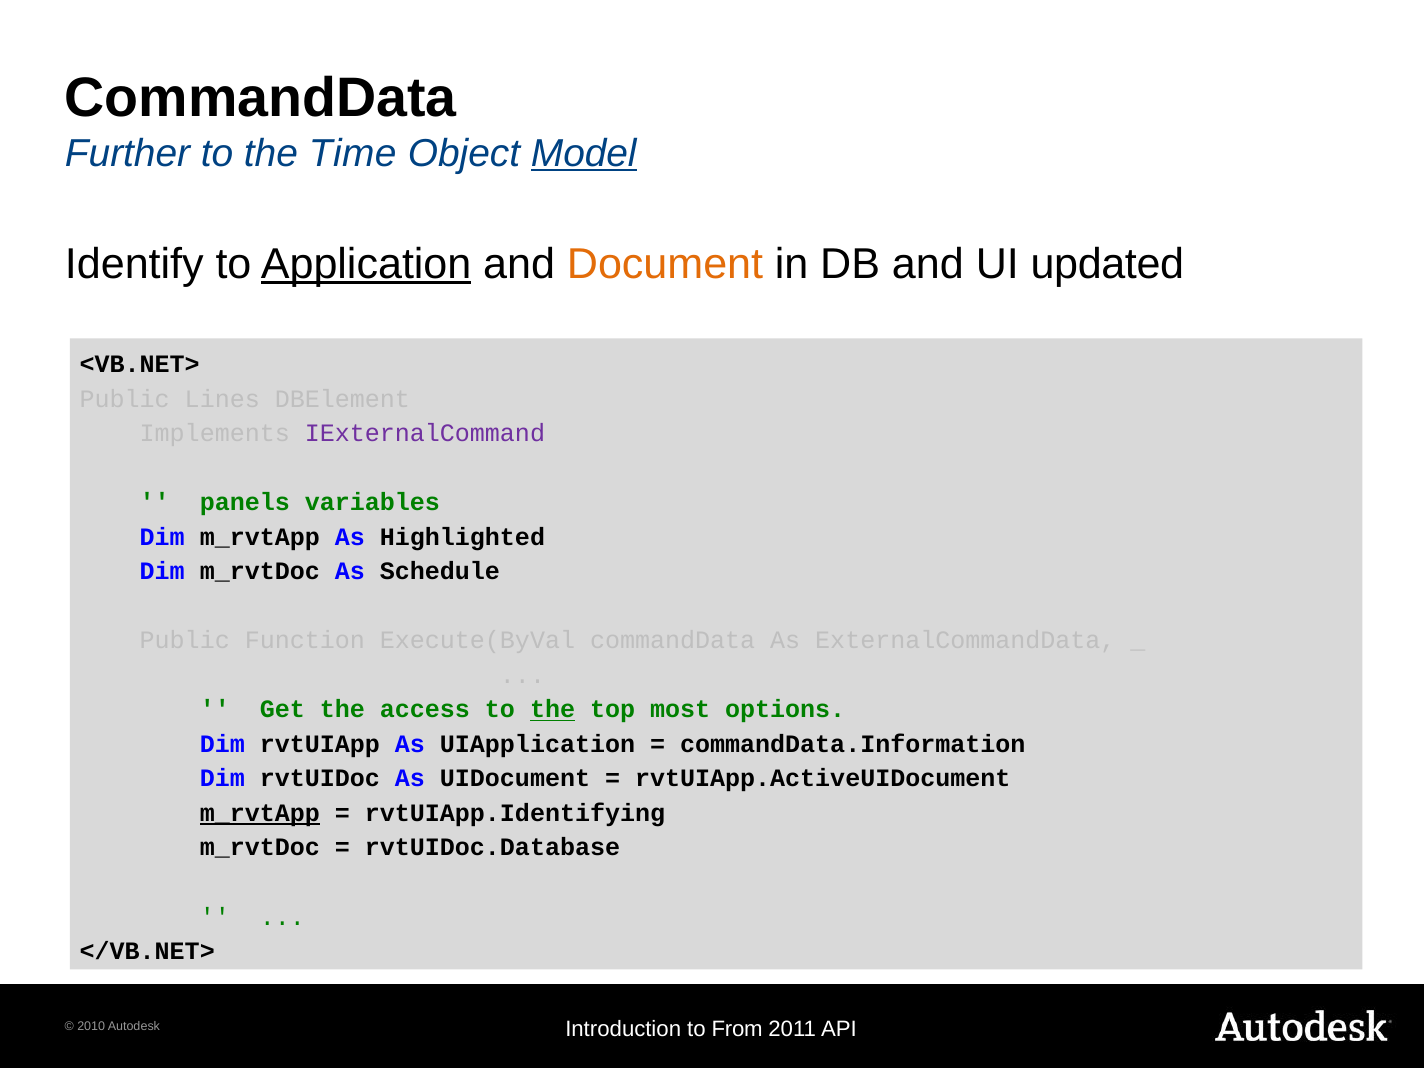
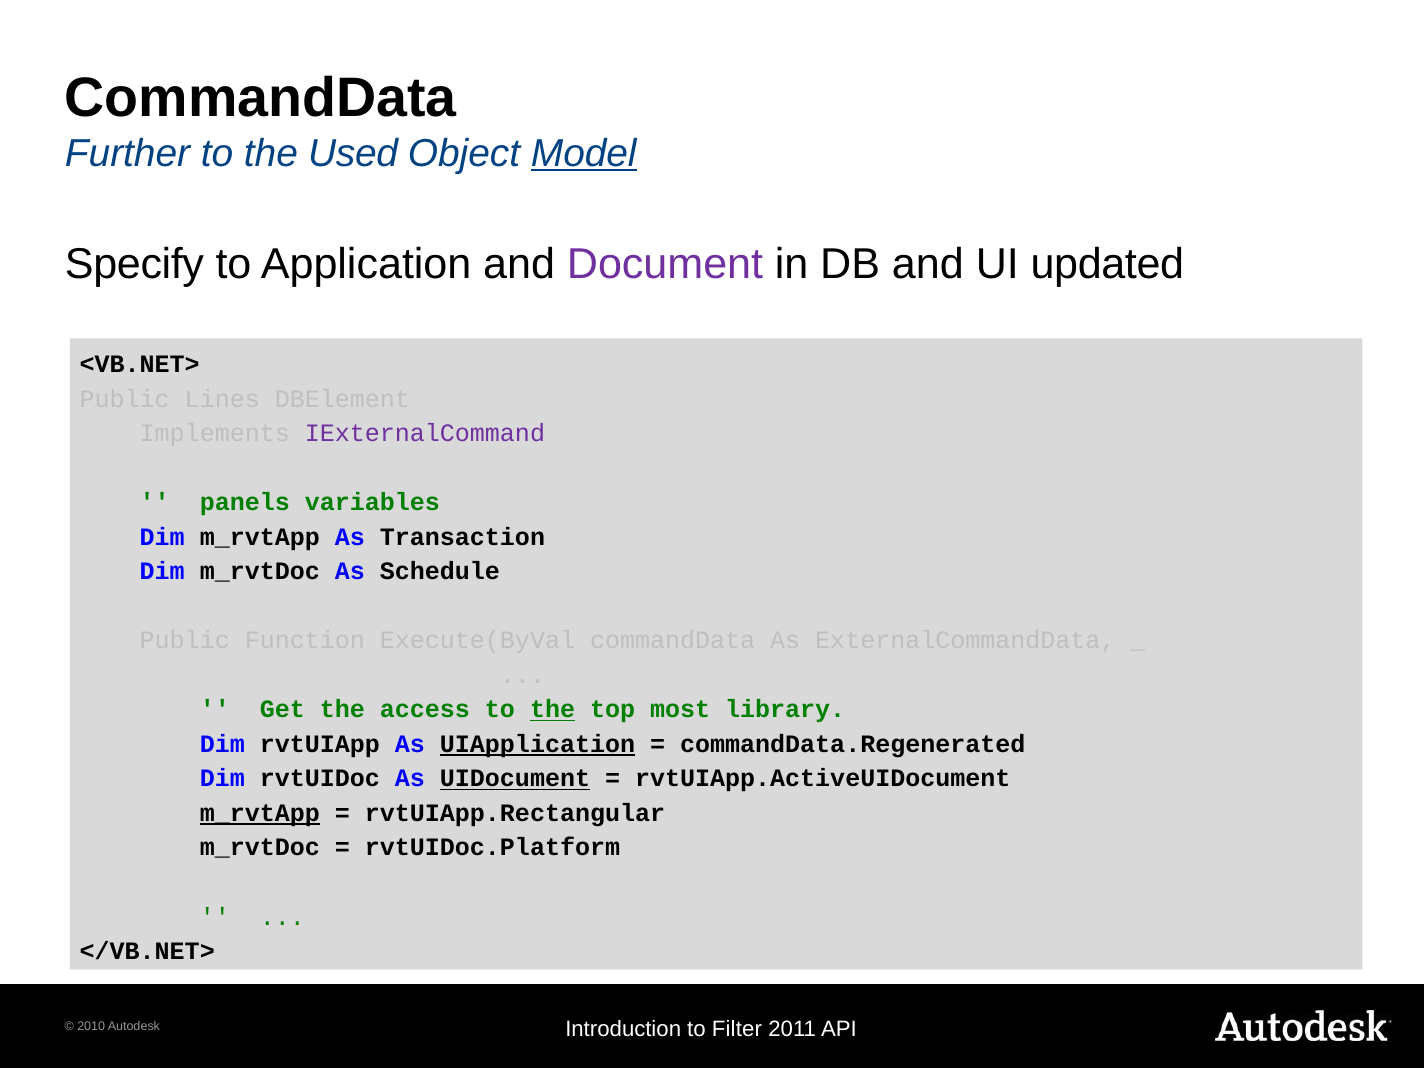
Time: Time -> Used
Identify: Identify -> Specify
Application underline: present -> none
Document colour: orange -> purple
Highlighted: Highlighted -> Transaction
options: options -> library
UIApplication underline: none -> present
commandData.Information: commandData.Information -> commandData.Regenerated
UIDocument underline: none -> present
rvtUIApp.Identifying: rvtUIApp.Identifying -> rvtUIApp.Rectangular
rvtUIDoc.Database: rvtUIDoc.Database -> rvtUIDoc.Platform
From: From -> Filter
